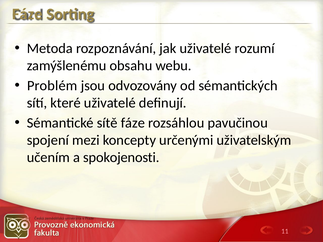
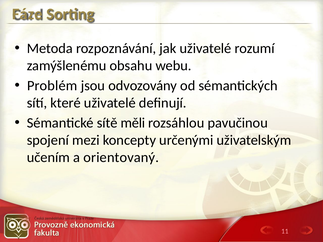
sítě fáze: fáze -> měli
spokojenosti: spokojenosti -> orientovaný
